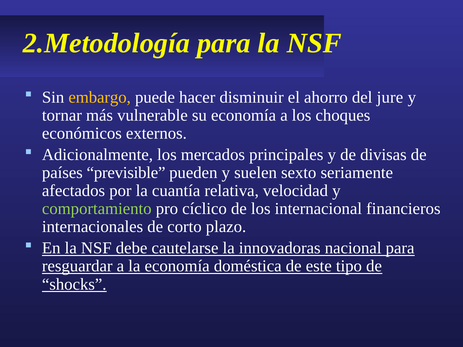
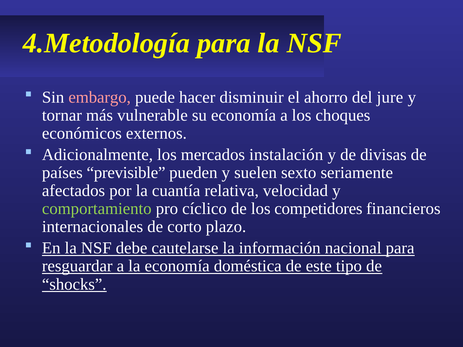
2.Metodología: 2.Metodología -> 4.Metodología
embargo colour: yellow -> pink
principales: principales -> instalación
internacional: internacional -> competidores
innovadoras: innovadoras -> información
